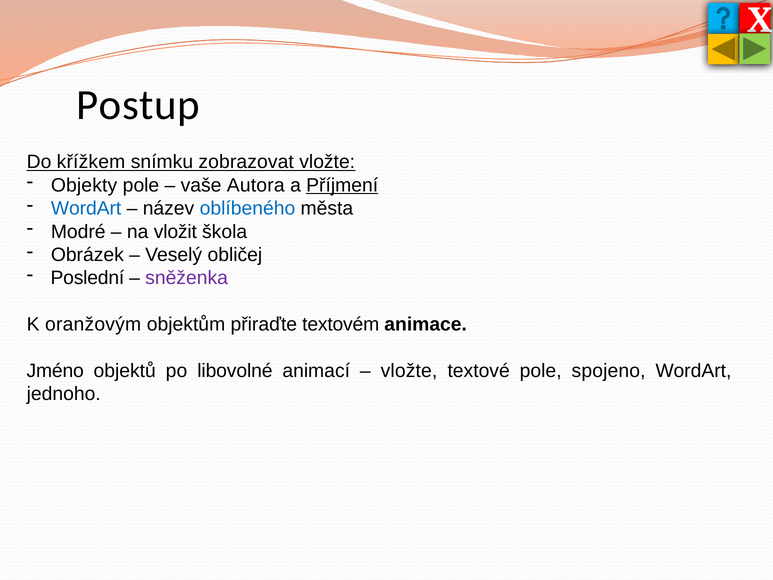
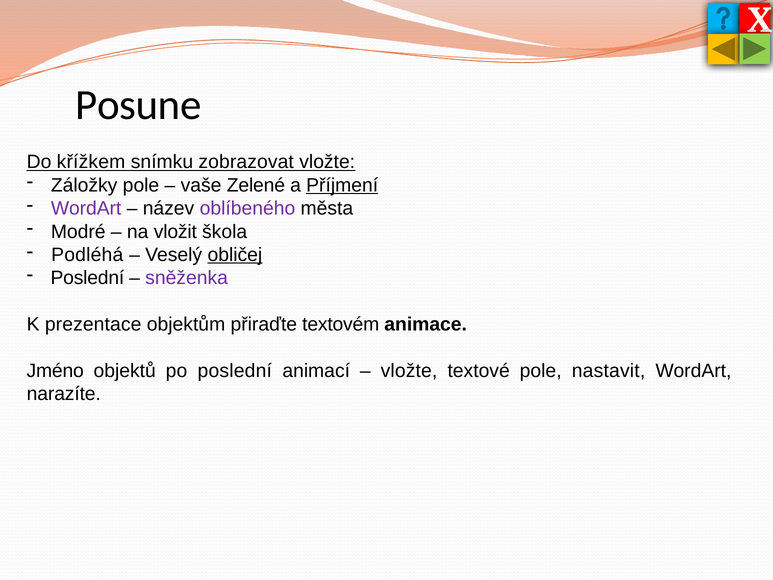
Postup: Postup -> Posune
Objekty: Objekty -> Záložky
Autora: Autora -> Zelené
WordArt at (86, 208) colour: blue -> purple
oblíbeného colour: blue -> purple
Obrázek: Obrázek -> Podléhá
obličej underline: none -> present
oranžovým: oranžovým -> prezentace
po libovolné: libovolné -> poslední
spojeno: spojeno -> nastavit
jednoho: jednoho -> narazíte
